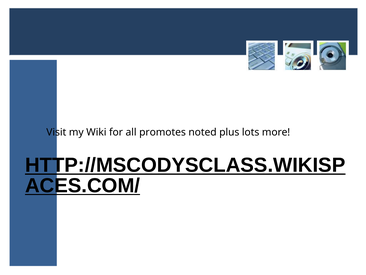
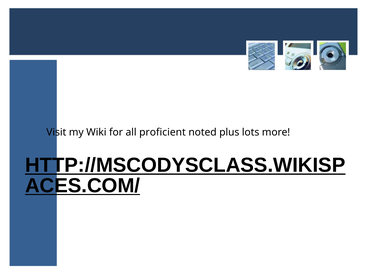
promotes: promotes -> proficient
